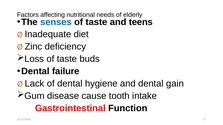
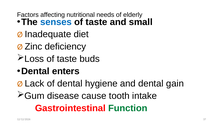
teens: teens -> small
failure: failure -> enters
Function colour: black -> green
